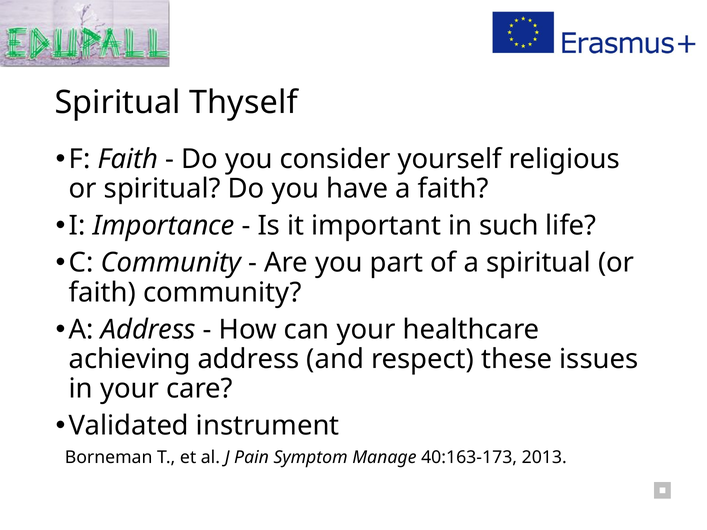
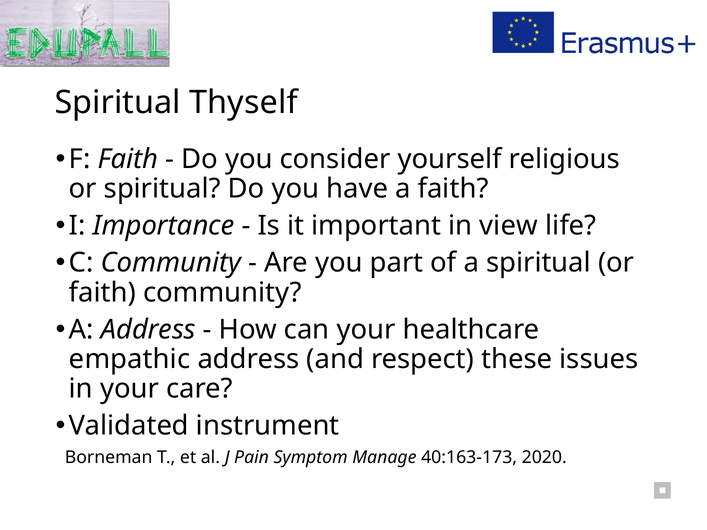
such: such -> view
achieving: achieving -> empathic
2013: 2013 -> 2020
